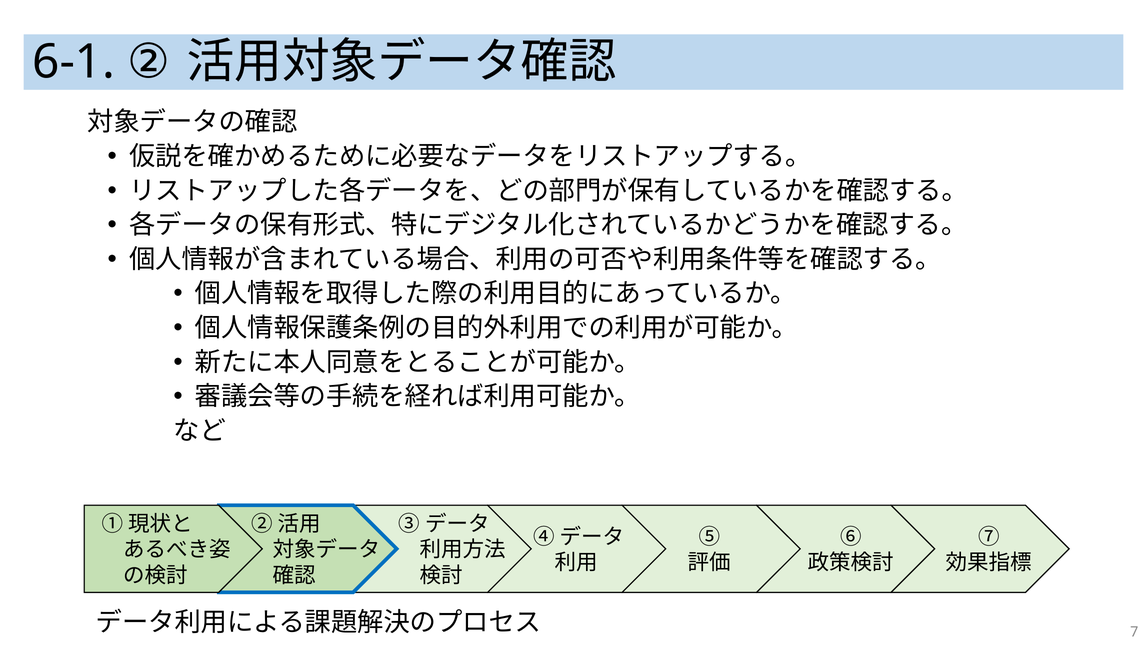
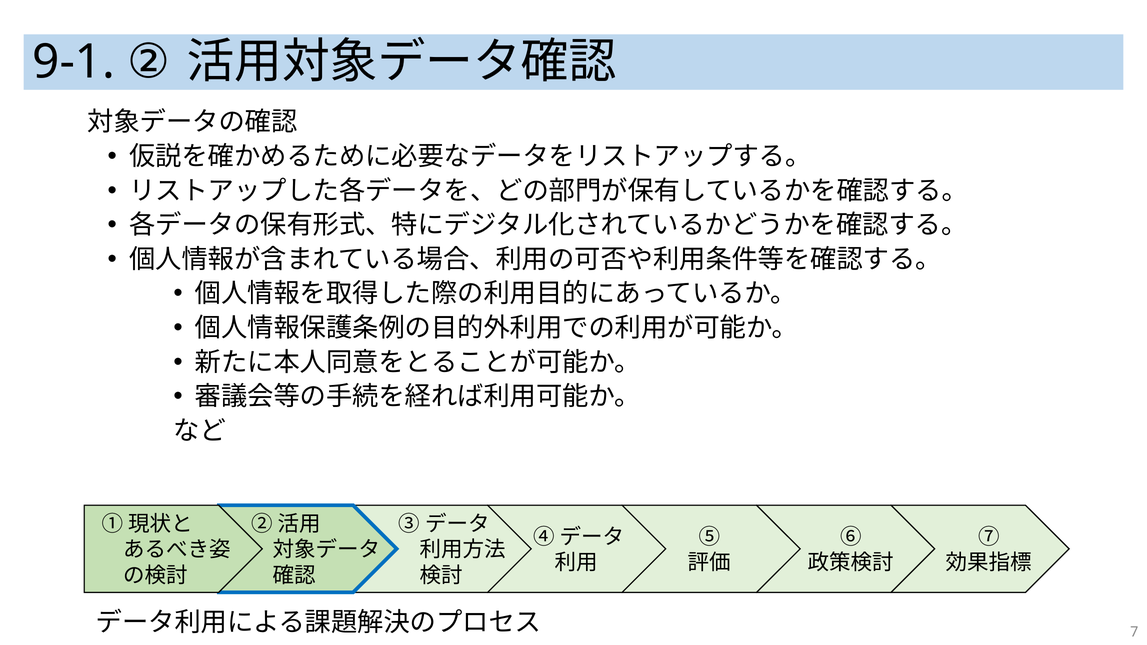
6-1: 6-1 -> 9-1
